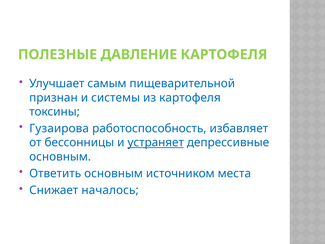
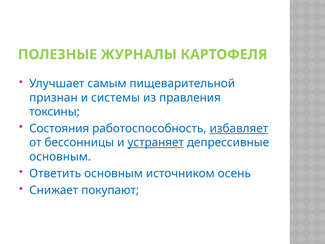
ДАВЛЕНИЕ: ДАВЛЕНИЕ -> ЖУРНАЛЫ
из картофеля: картофеля -> правления
Гузаирова: Гузаирова -> Состояния
избавляет underline: none -> present
места: места -> осень
началось: началось -> покупают
